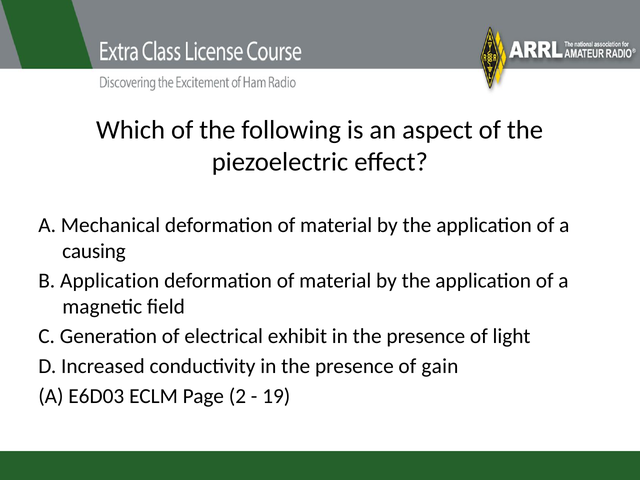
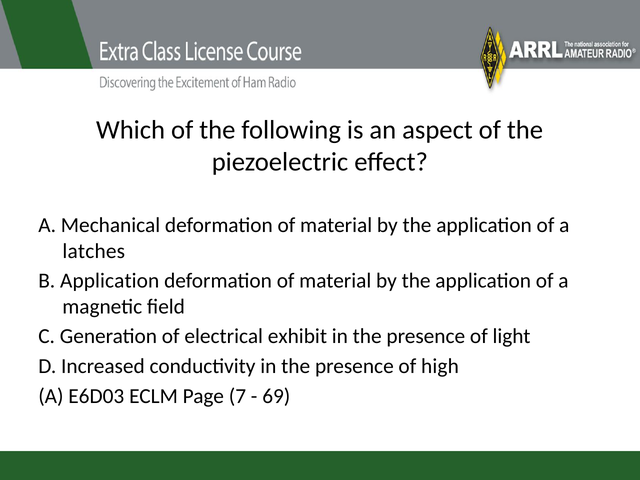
causing: causing -> latches
gain: gain -> high
2: 2 -> 7
19: 19 -> 69
